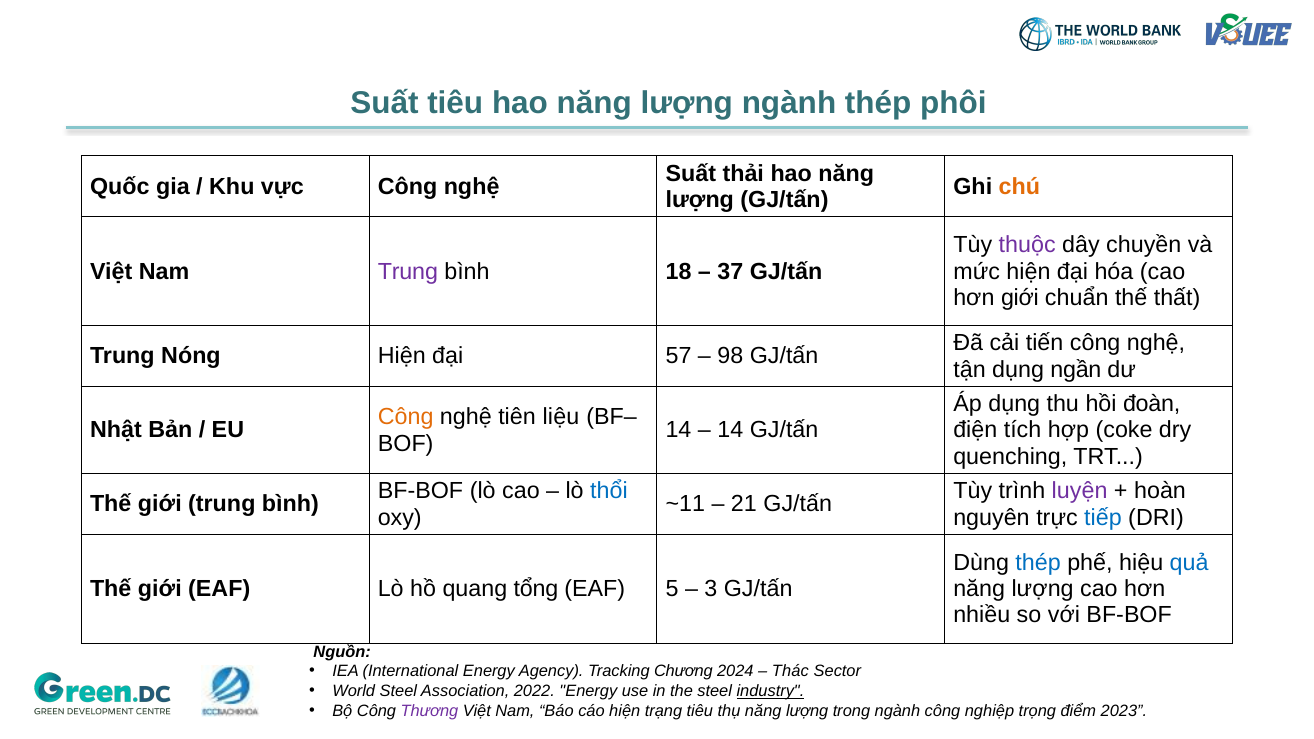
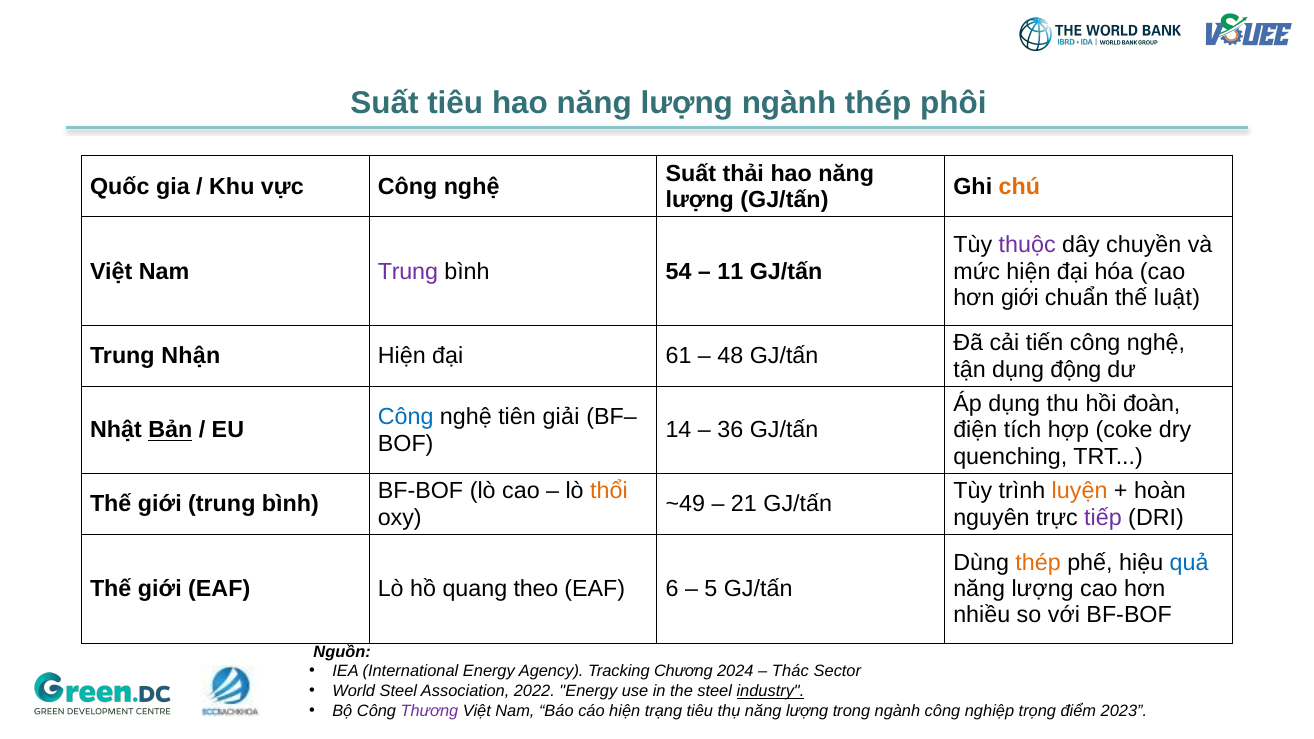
18: 18 -> 54
37: 37 -> 11
thất: thất -> luật
Nóng: Nóng -> Nhận
57: 57 -> 61
98: 98 -> 48
ngần: ngần -> động
Công at (406, 417) colour: orange -> blue
liệu: liệu -> giải
Bản underline: none -> present
14 at (730, 430): 14 -> 36
thổi colour: blue -> orange
luyện colour: purple -> orange
~11: ~11 -> ~49
tiếp colour: blue -> purple
thép at (1038, 563) colour: blue -> orange
tổng: tổng -> theo
5: 5 -> 6
3: 3 -> 5
